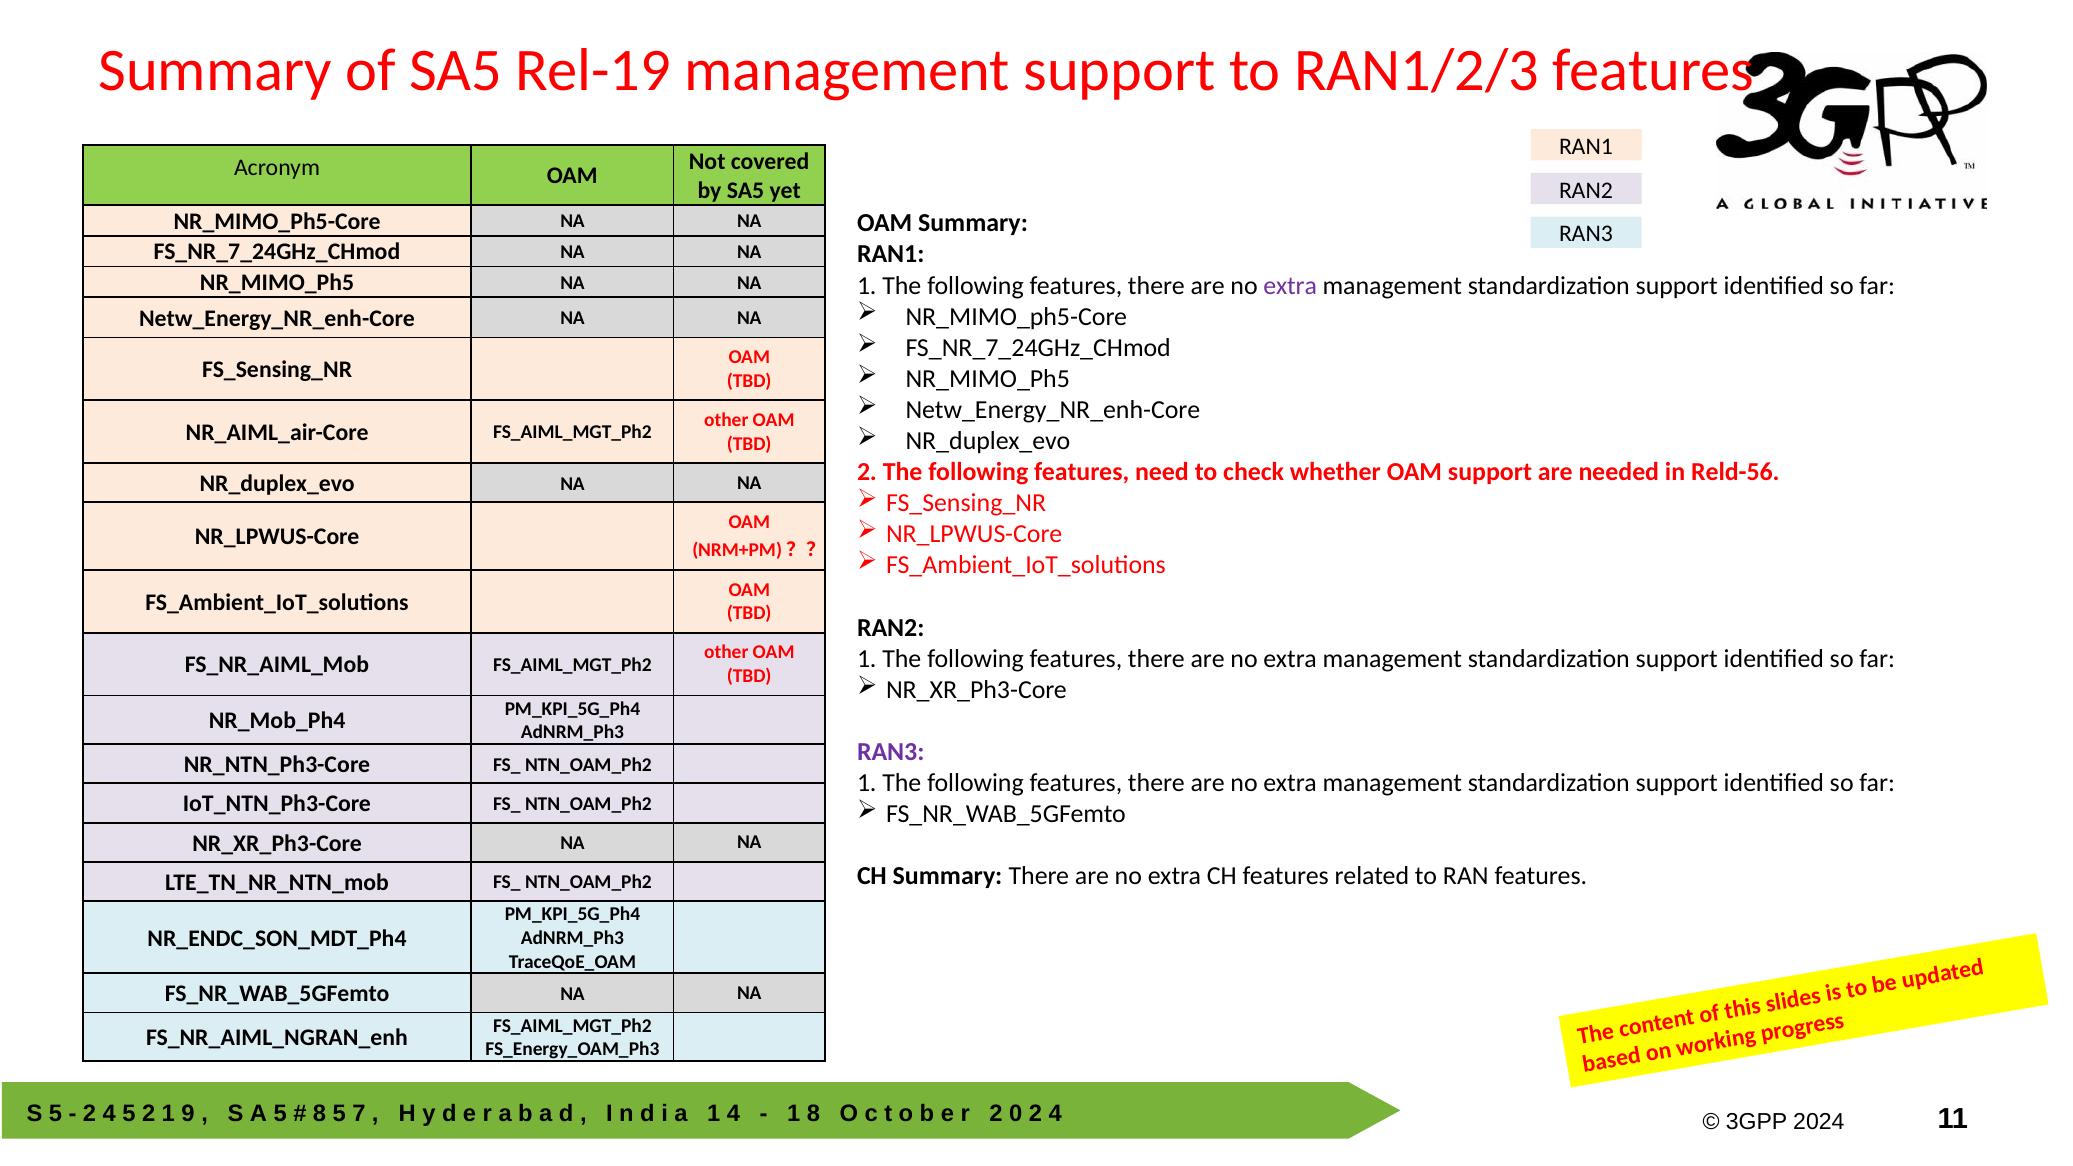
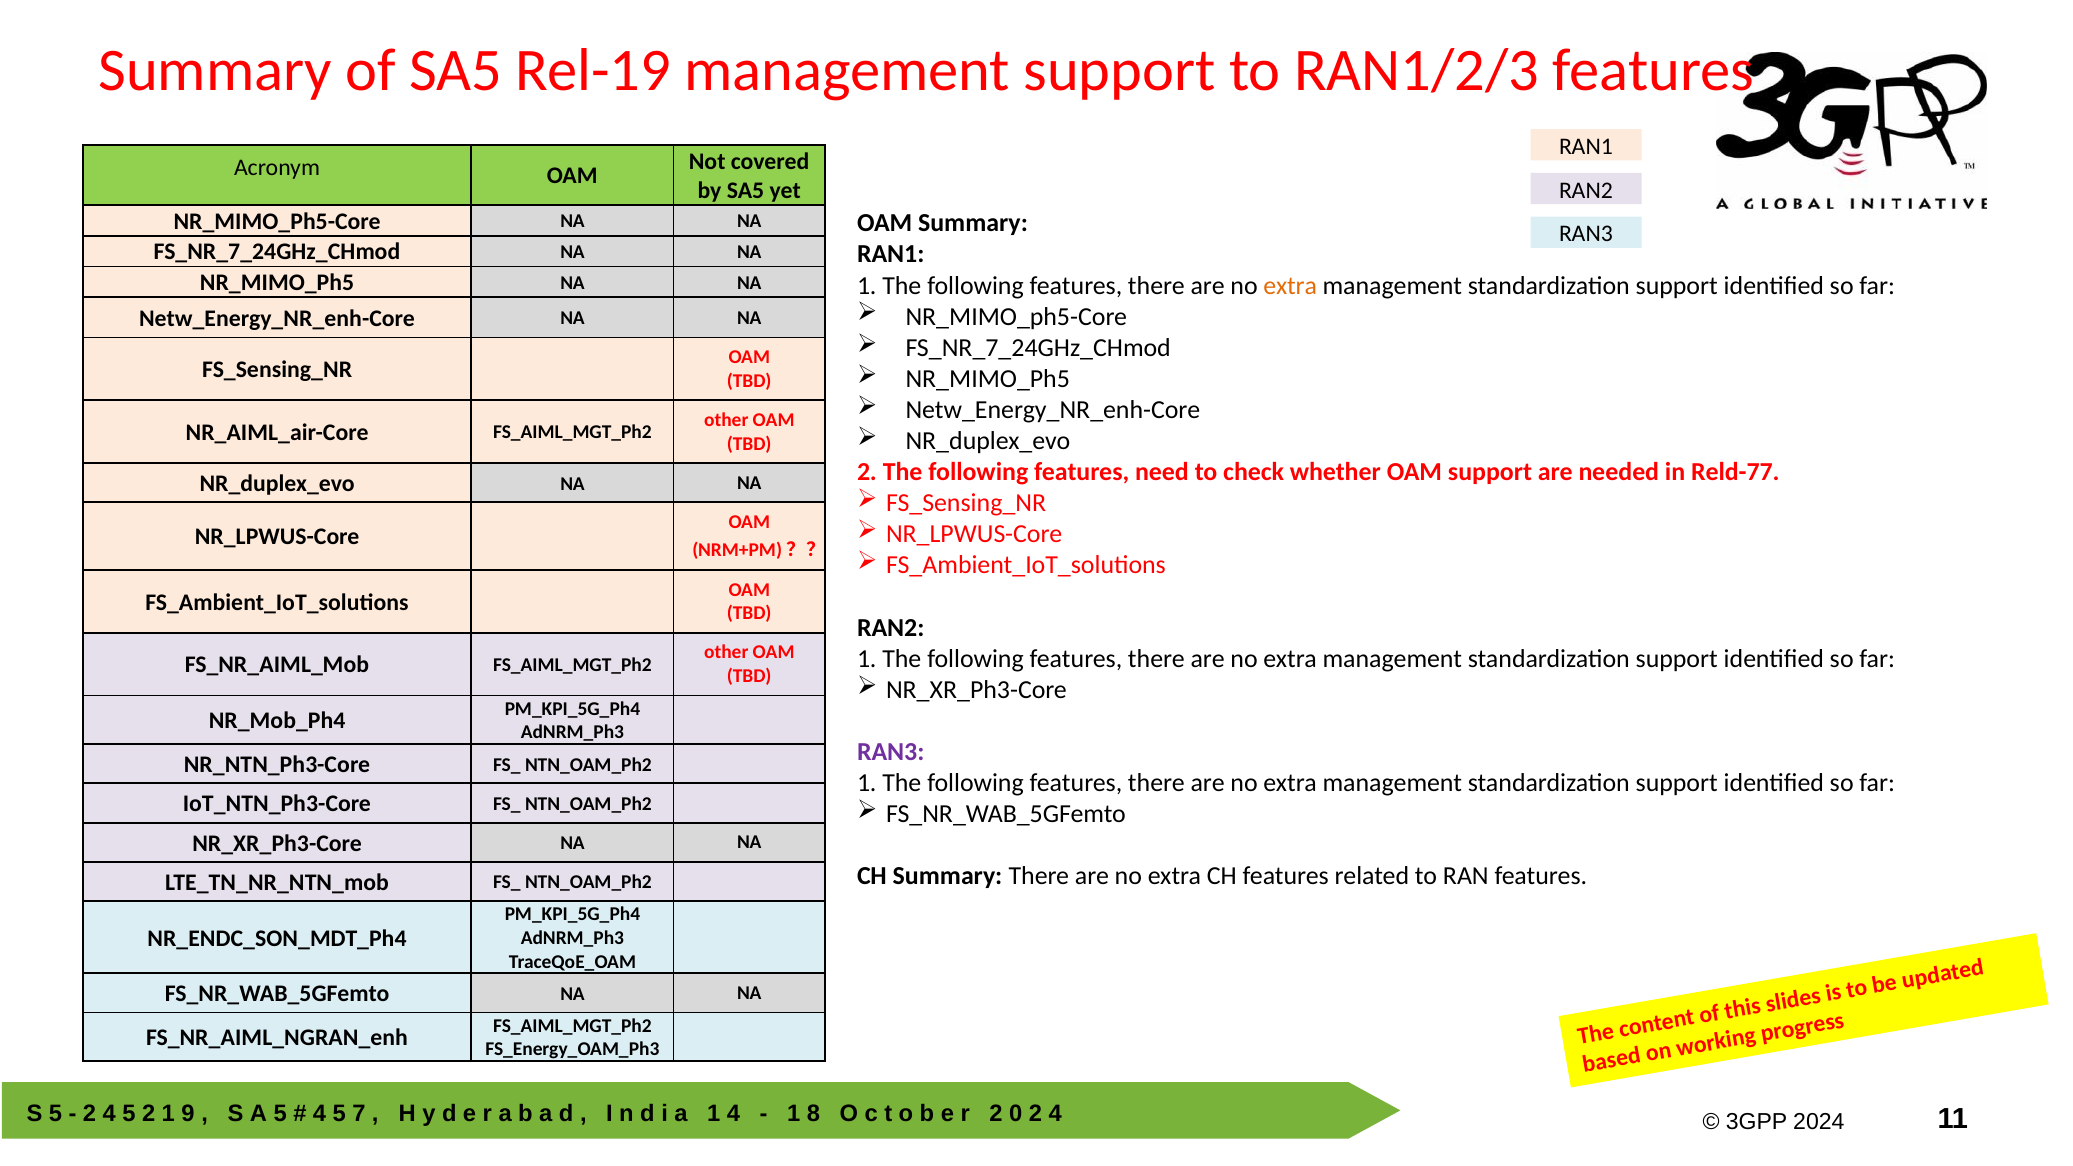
extra at (1290, 286) colour: purple -> orange
Reld-56: Reld-56 -> Reld-77
8 at (320, 1113): 8 -> 4
